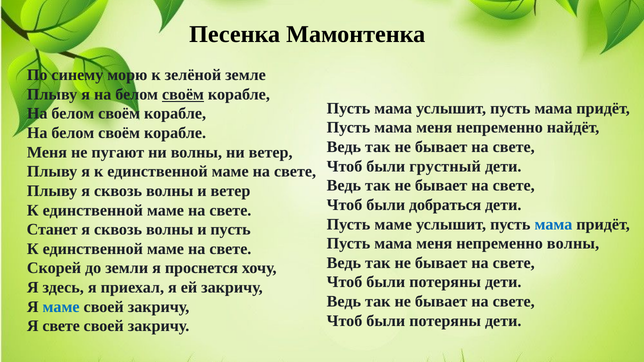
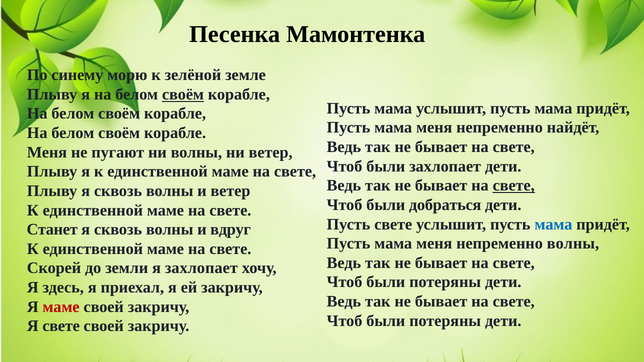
были грустный: грустный -> захлопает
свете at (514, 186) underline: none -> present
Пусть маме: маме -> свете
и пусть: пусть -> вдруг
я проснется: проснется -> захлопает
маме at (61, 307) colour: blue -> red
